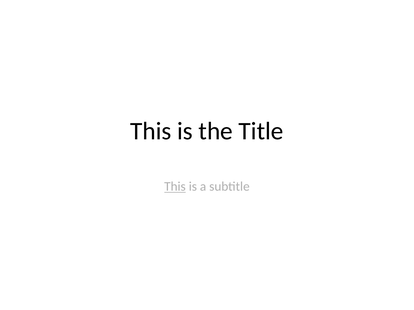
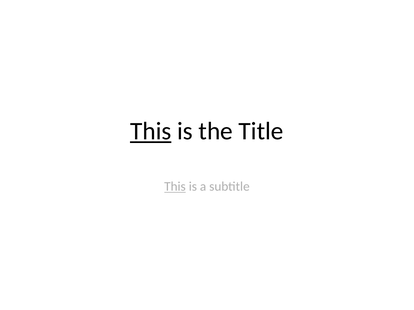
This at (151, 131) underline: none -> present
